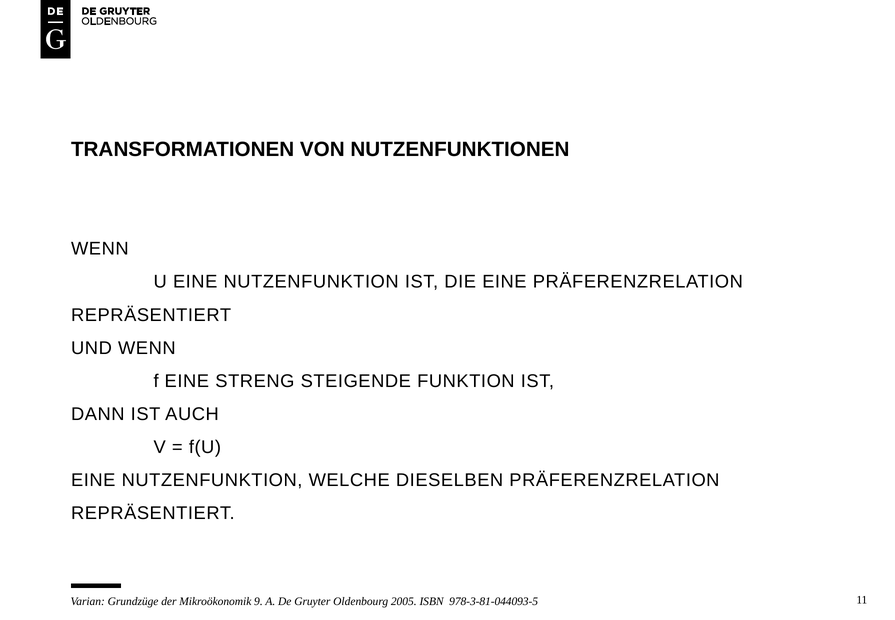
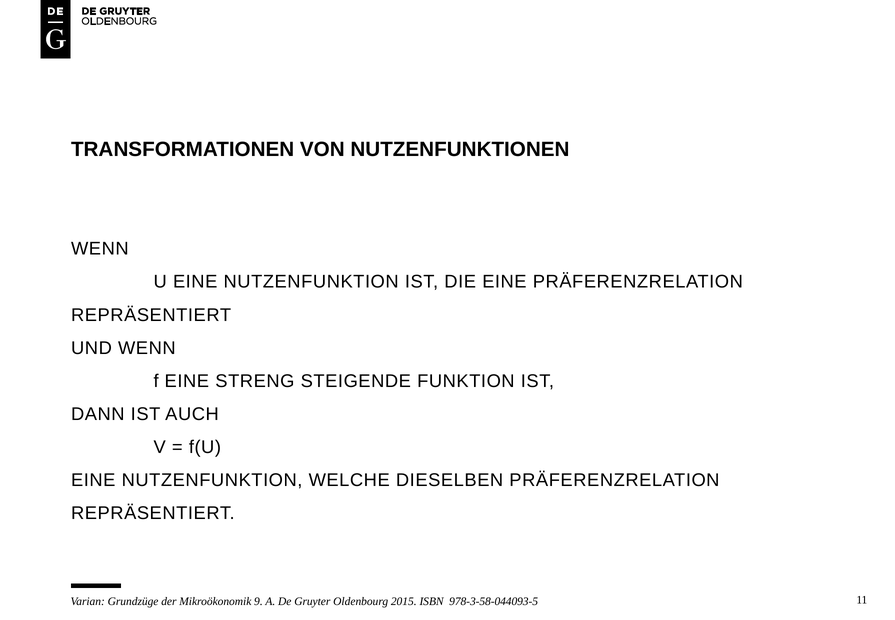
2005: 2005 -> 2015
978-3-81-044093-5: 978-3-81-044093-5 -> 978-3-58-044093-5
